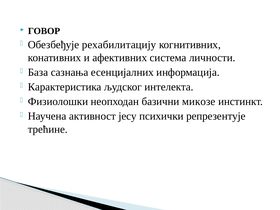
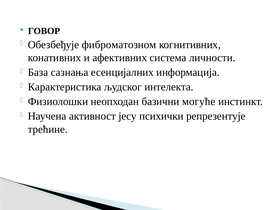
рехабилитацију: рехабилитацију -> фиброматозном
микозе: микозе -> могуће
